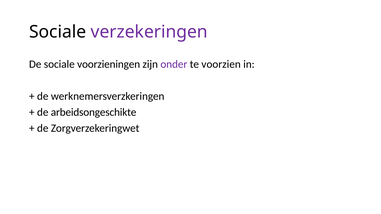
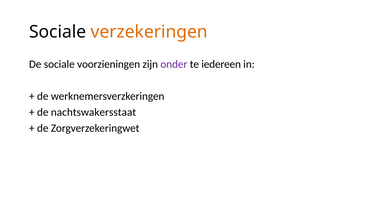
verzekeringen colour: purple -> orange
voorzien: voorzien -> iedereen
arbeidsongeschikte: arbeidsongeschikte -> nachtswakersstaat
